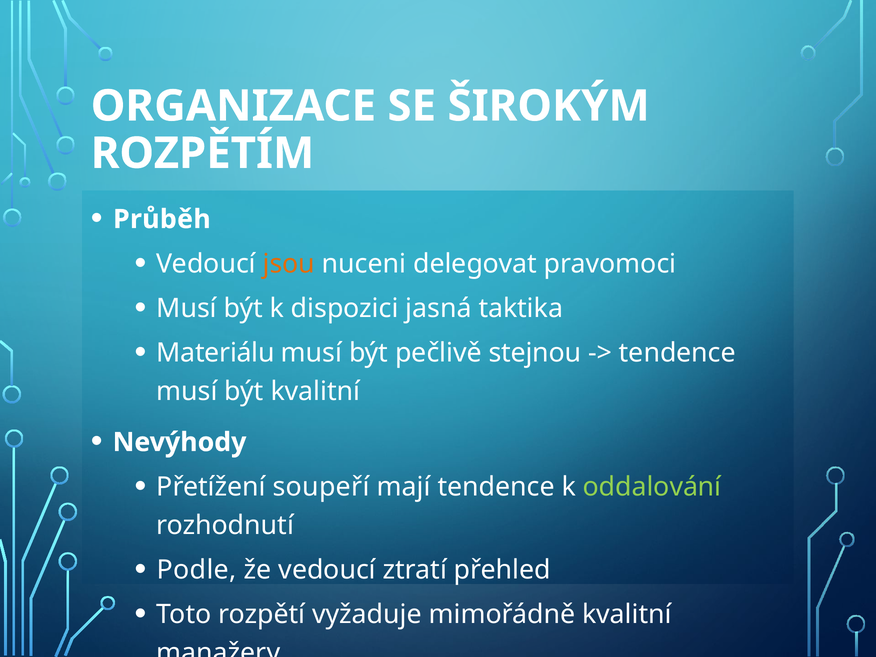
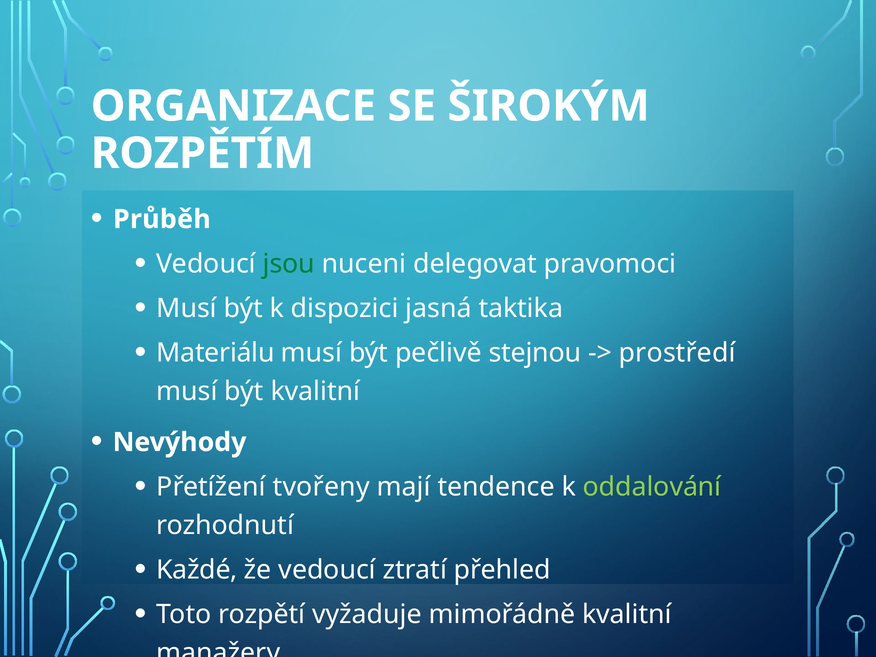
jsou colour: orange -> green
tendence at (677, 353): tendence -> prostředí
soupeří: soupeří -> tvořeny
Podle: Podle -> Každé
